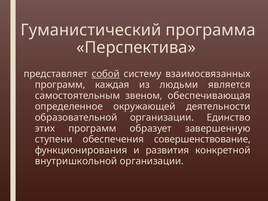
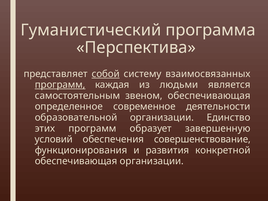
программ at (60, 85) underline: none -> present
окружающей: окружающей -> современное
ступени: ступени -> условий
внутришкольной at (76, 161): внутришкольной -> обеспечивающая
